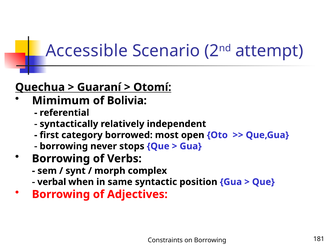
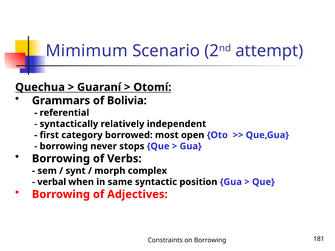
Accessible: Accessible -> Mimimum
Mimimum: Mimimum -> Grammars
